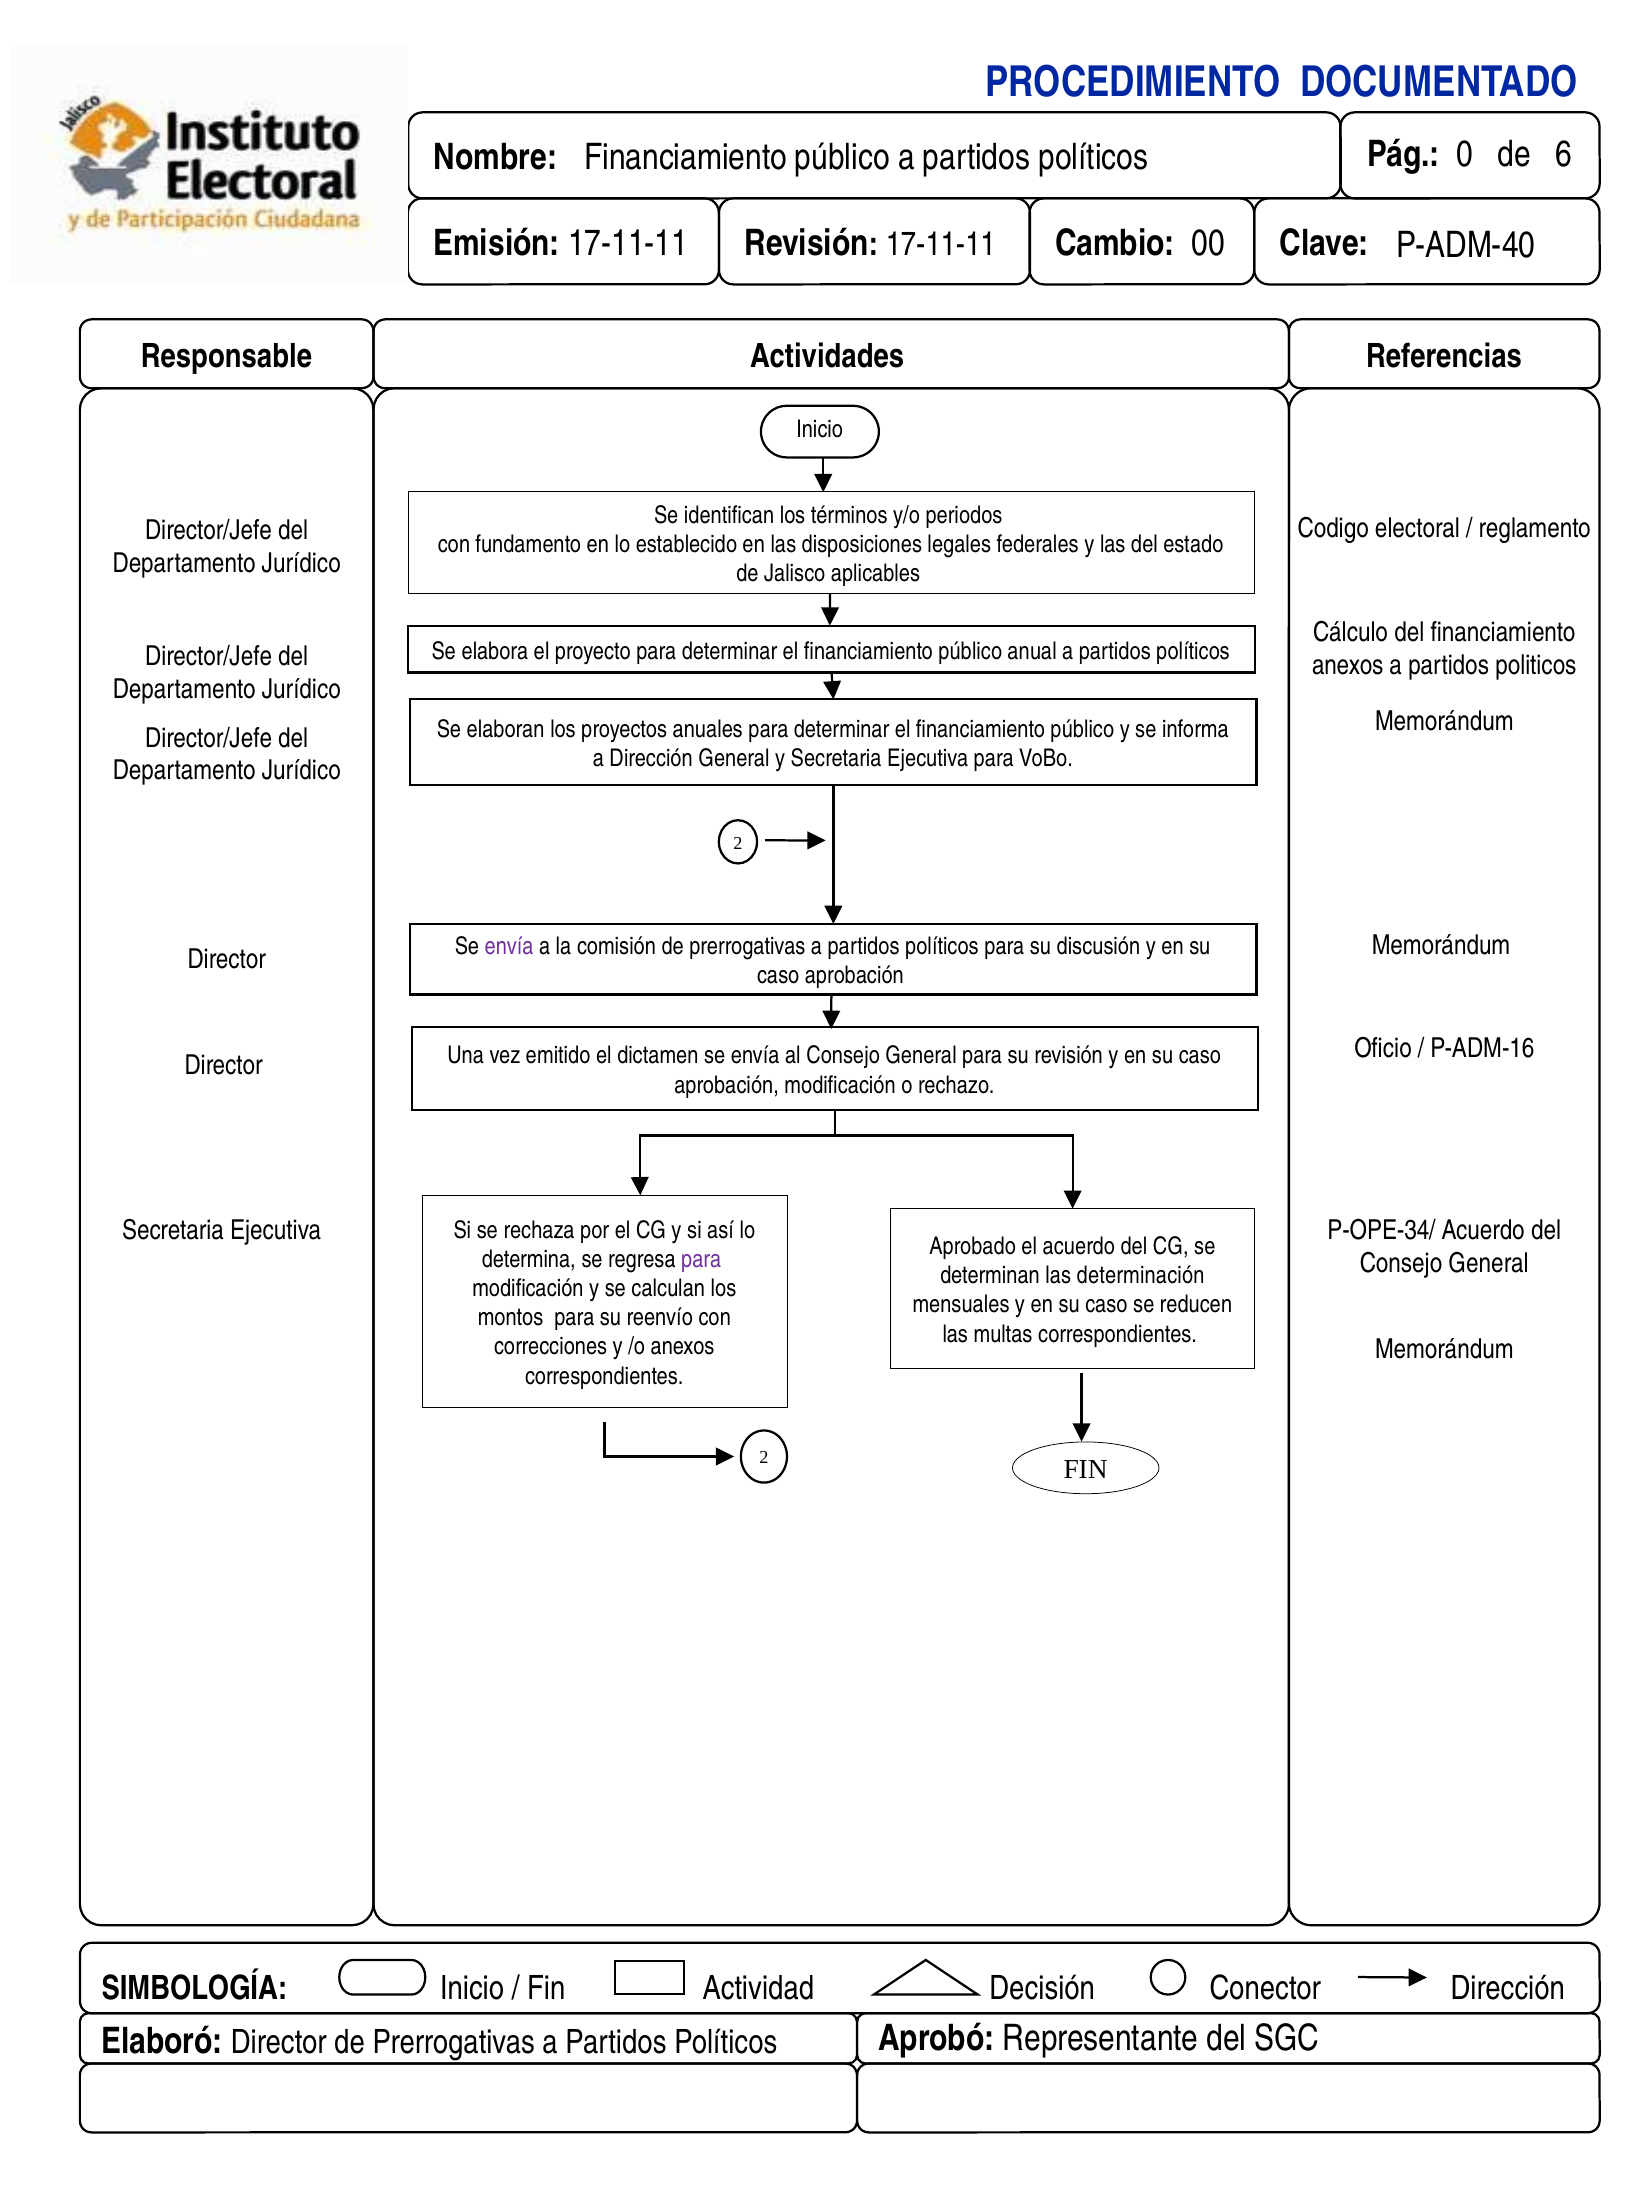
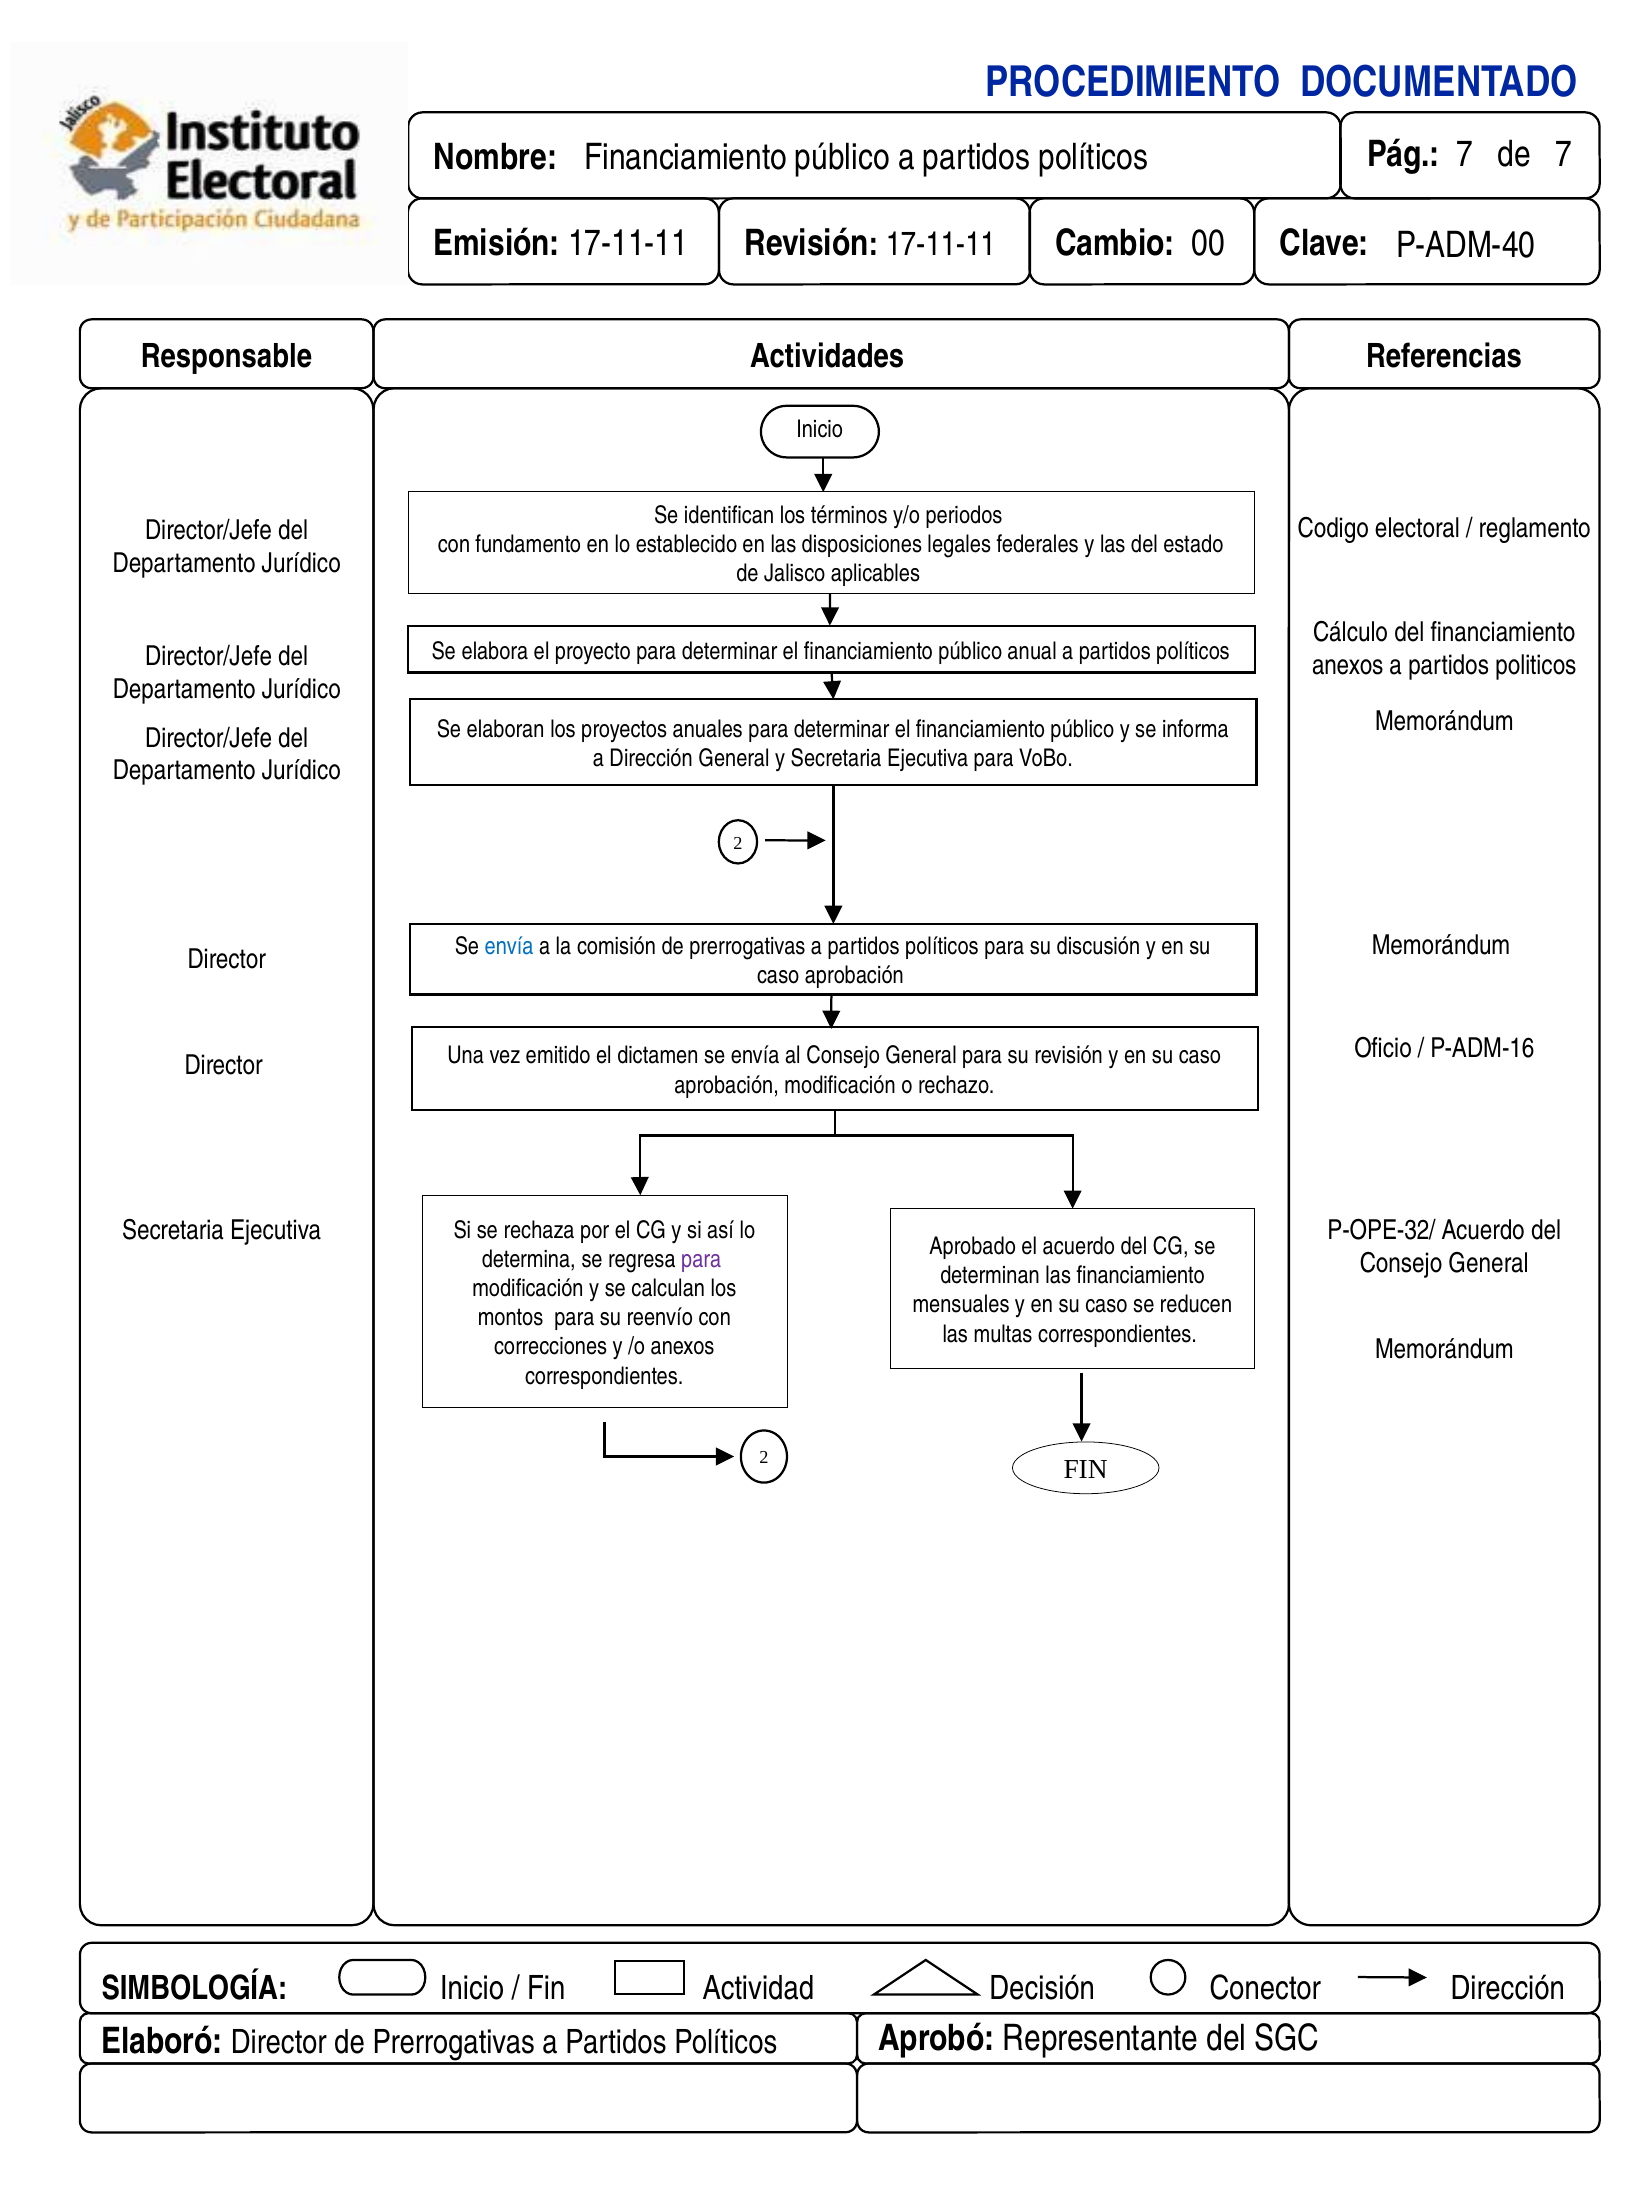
0 at (1465, 155): 0 -> 7
de 6: 6 -> 7
envía at (509, 947) colour: purple -> blue
P-OPE-34/: P-OPE-34/ -> P-OPE-32/
las determinación: determinación -> financiamiento
